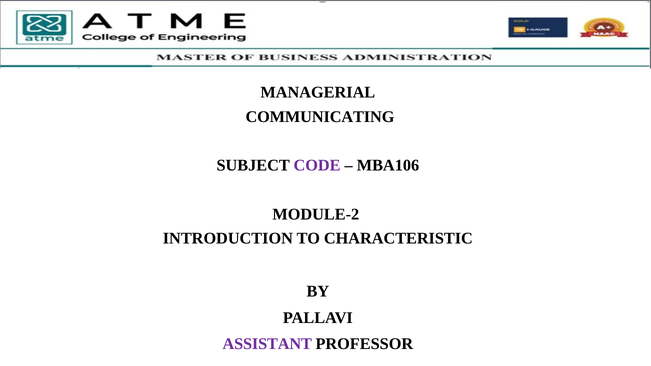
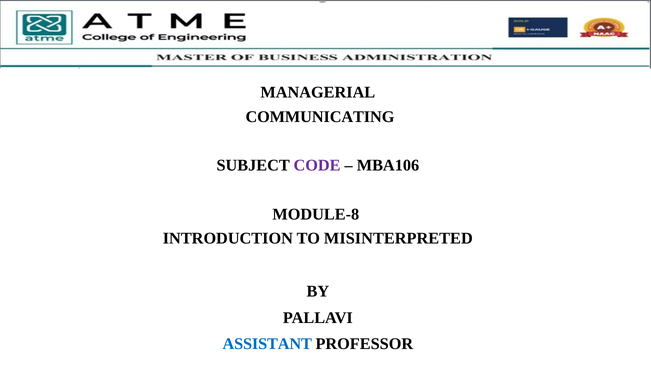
MODULE-2: MODULE-2 -> MODULE-8
CHARACTERISTIC: CHARACTERISTIC -> MISINTERPRETED
ASSISTANT colour: purple -> blue
